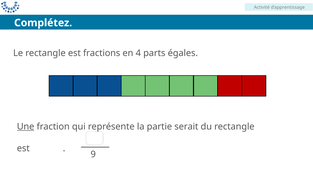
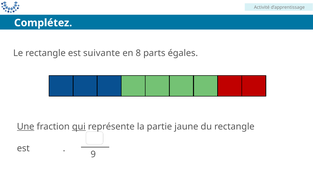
fractions: fractions -> suivante
4: 4 -> 8
qui underline: none -> present
serait: serait -> jaune
